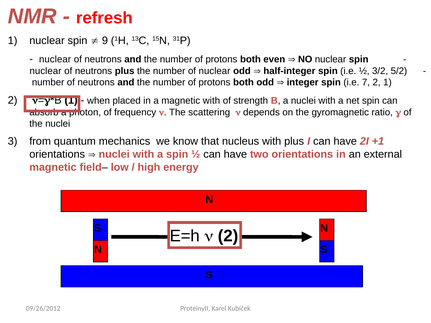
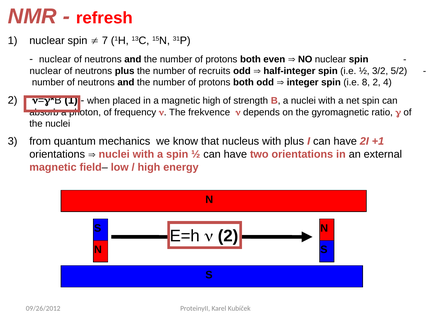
9: 9 -> 7
of nuclear: nuclear -> recruits
7: 7 -> 8
2 1: 1 -> 4
magnetic with: with -> high
scattering: scattering -> frekvence
